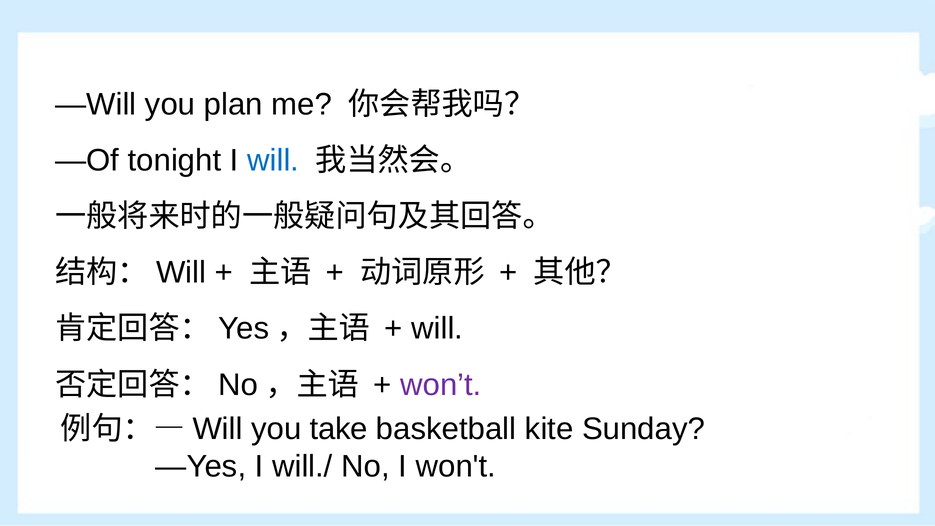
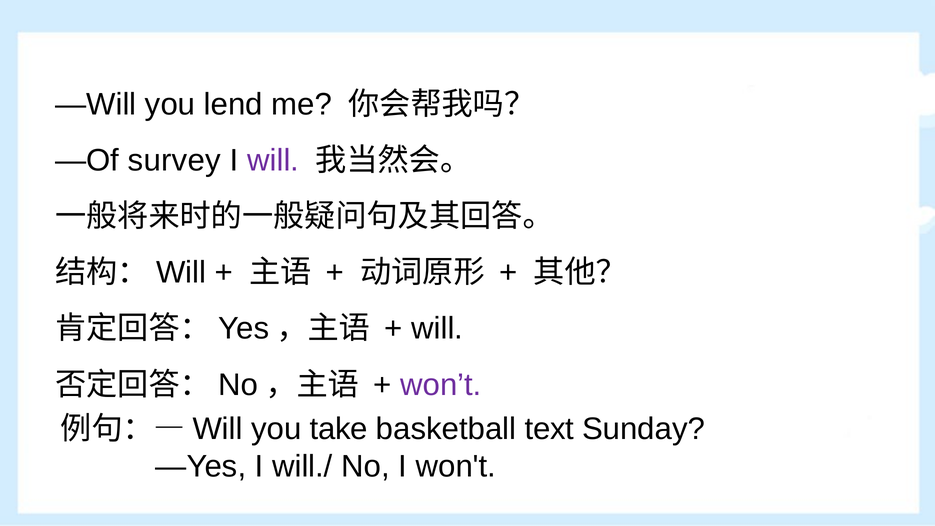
plan: plan -> lend
tonight: tonight -> survey
will at (273, 160) colour: blue -> purple
kite: kite -> text
